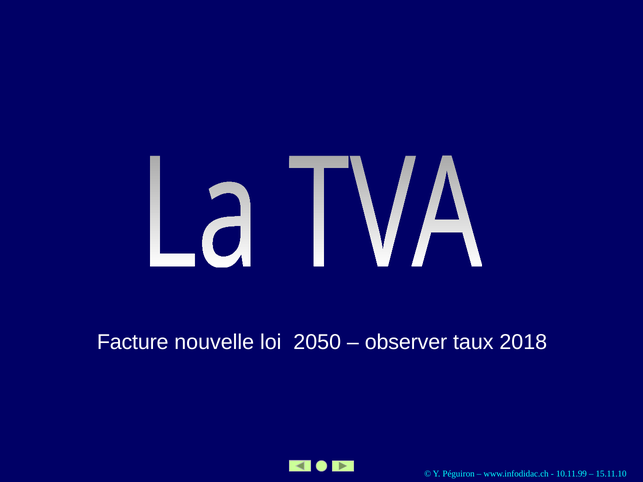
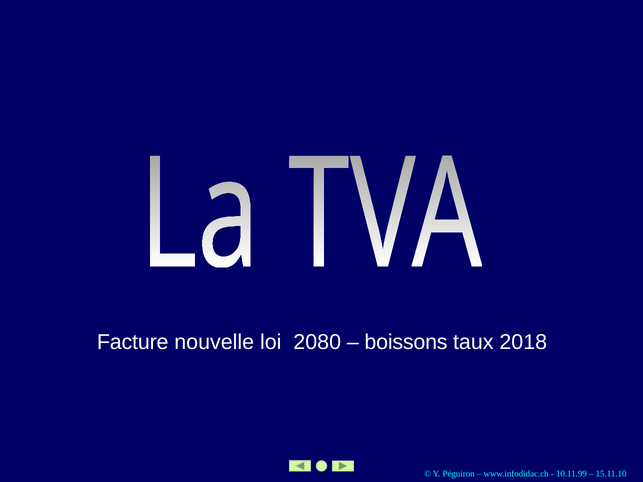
2050: 2050 -> 2080
observer: observer -> boissons
